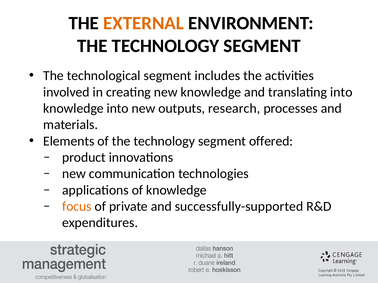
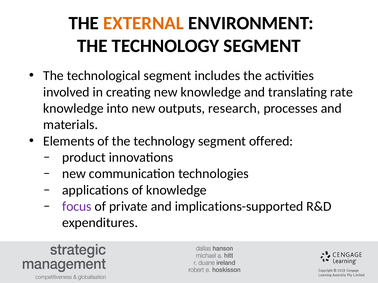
translating into: into -> rate
focus colour: orange -> purple
successfully-supported: successfully-supported -> implications-supported
